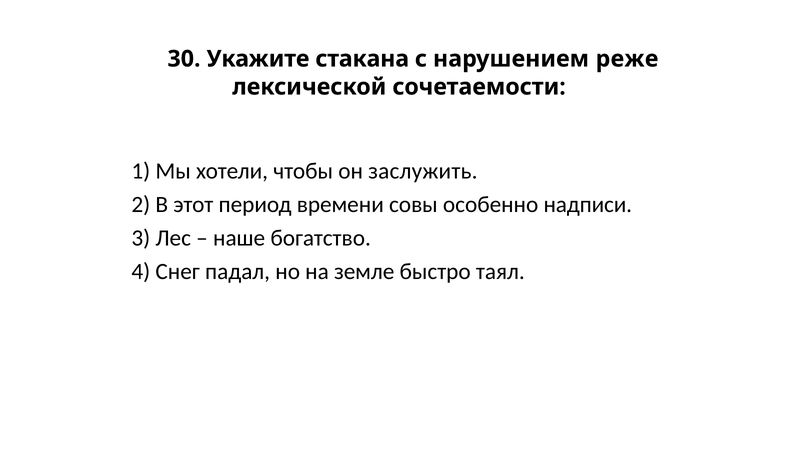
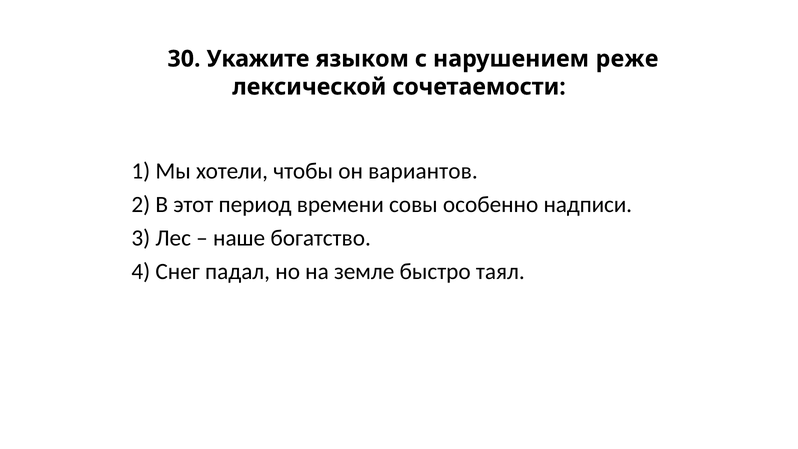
стакана: стакана -> языком
заслужить: заслужить -> вариантов
